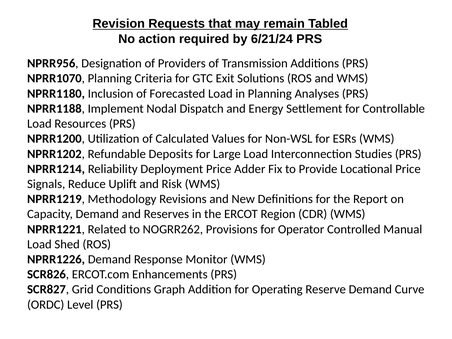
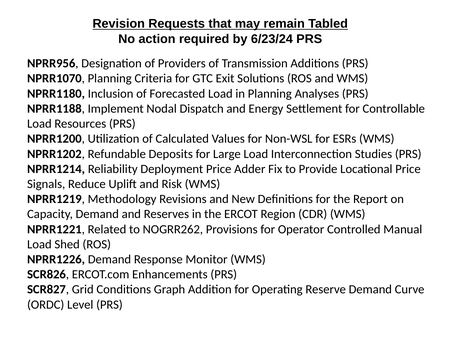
6/21/24: 6/21/24 -> 6/23/24
